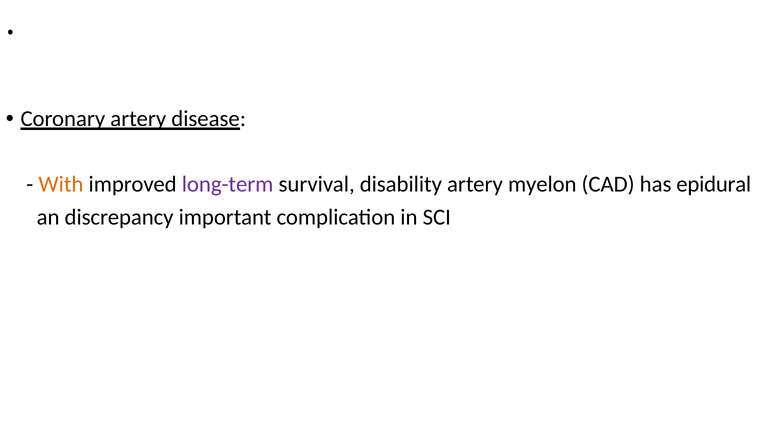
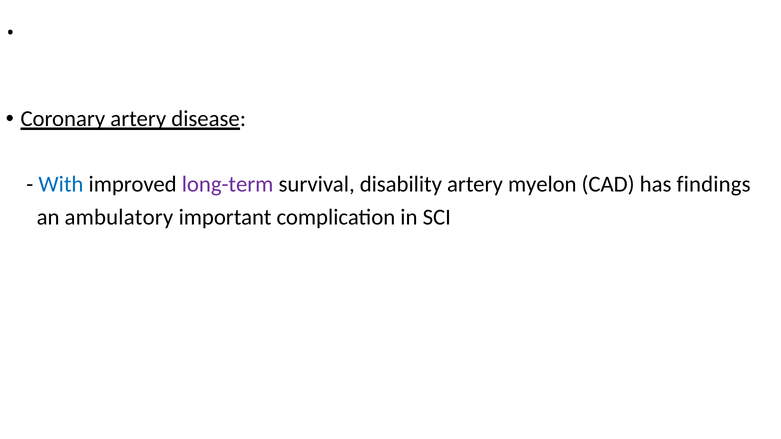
With colour: orange -> blue
epidural: epidural -> findings
discrepancy: discrepancy -> ambulatory
